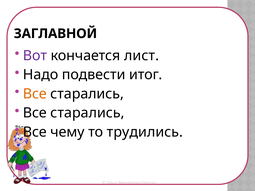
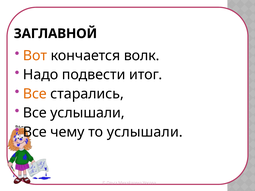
Вот colour: purple -> orange
лист: лист -> волк
старались at (87, 113): старались -> услышали
то трудились: трудились -> услышали
